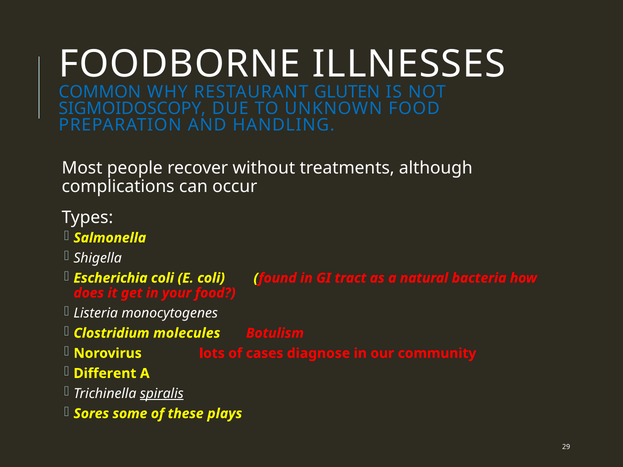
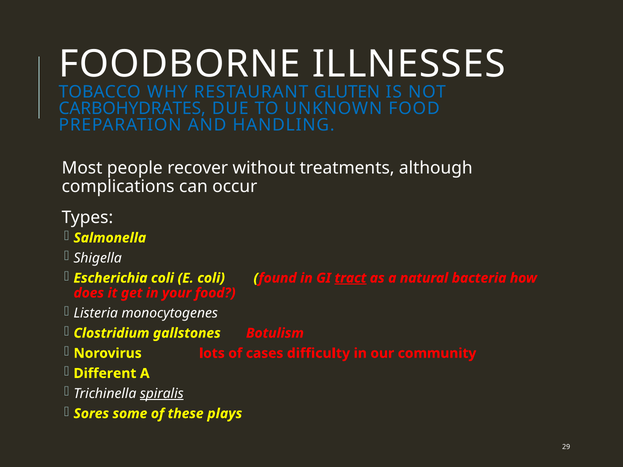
COMMON: COMMON -> TOBACCO
SIGMOIDOSCOPY: SIGMOIDOSCOPY -> CARBOHYDRATES
tract underline: none -> present
molecules: molecules -> gallstones
diagnose: diagnose -> difficulty
